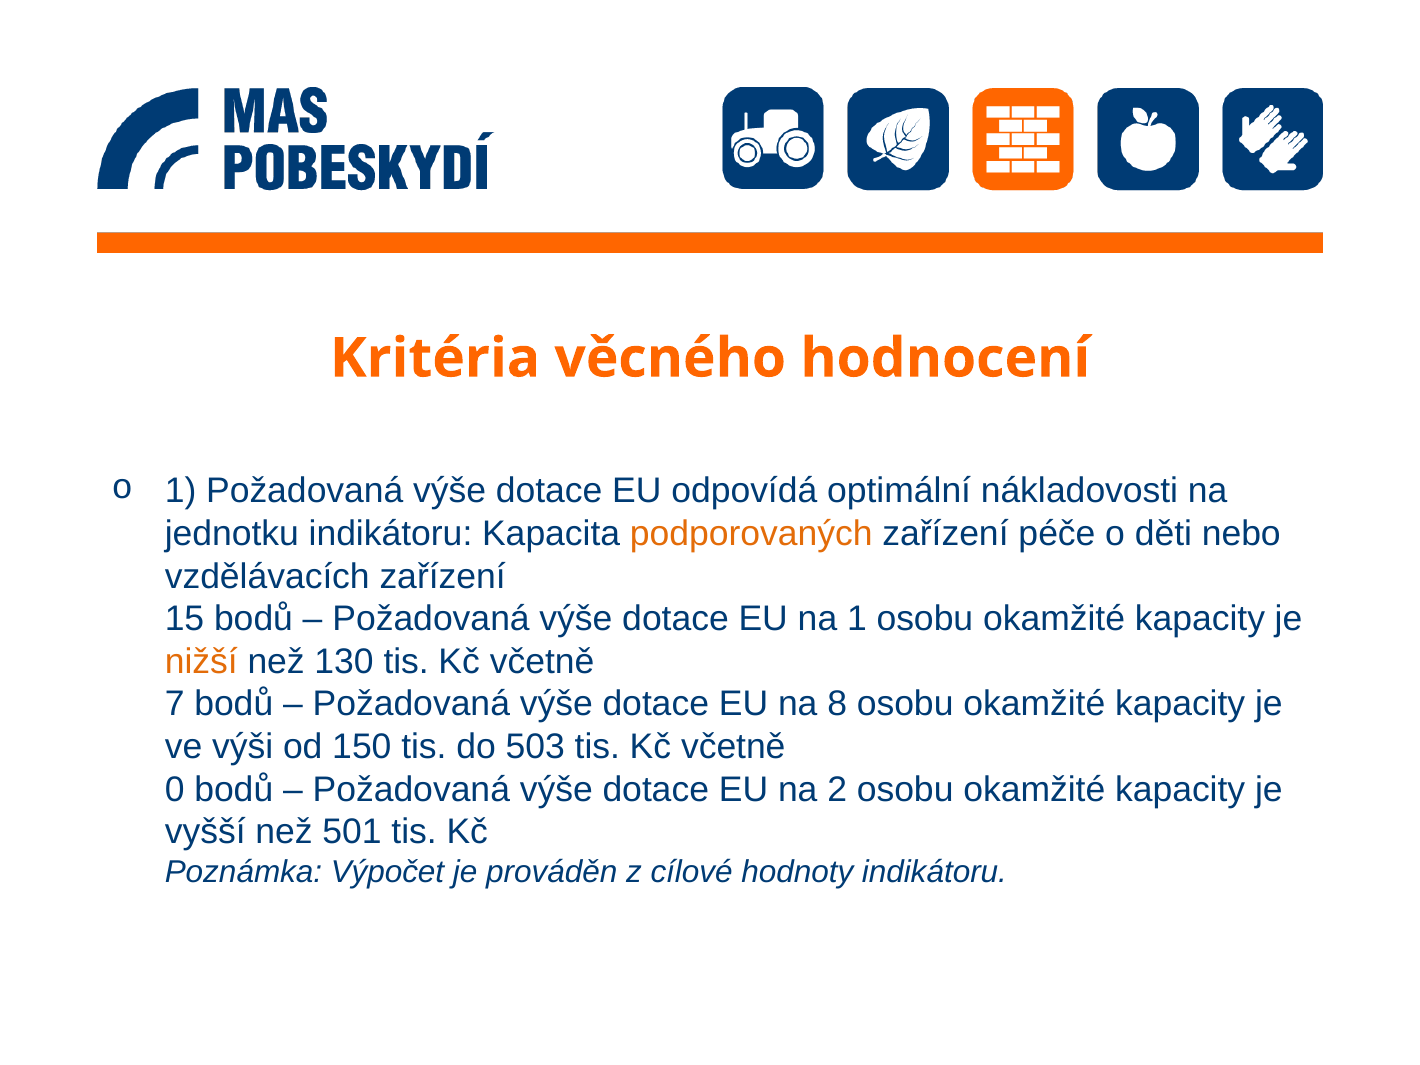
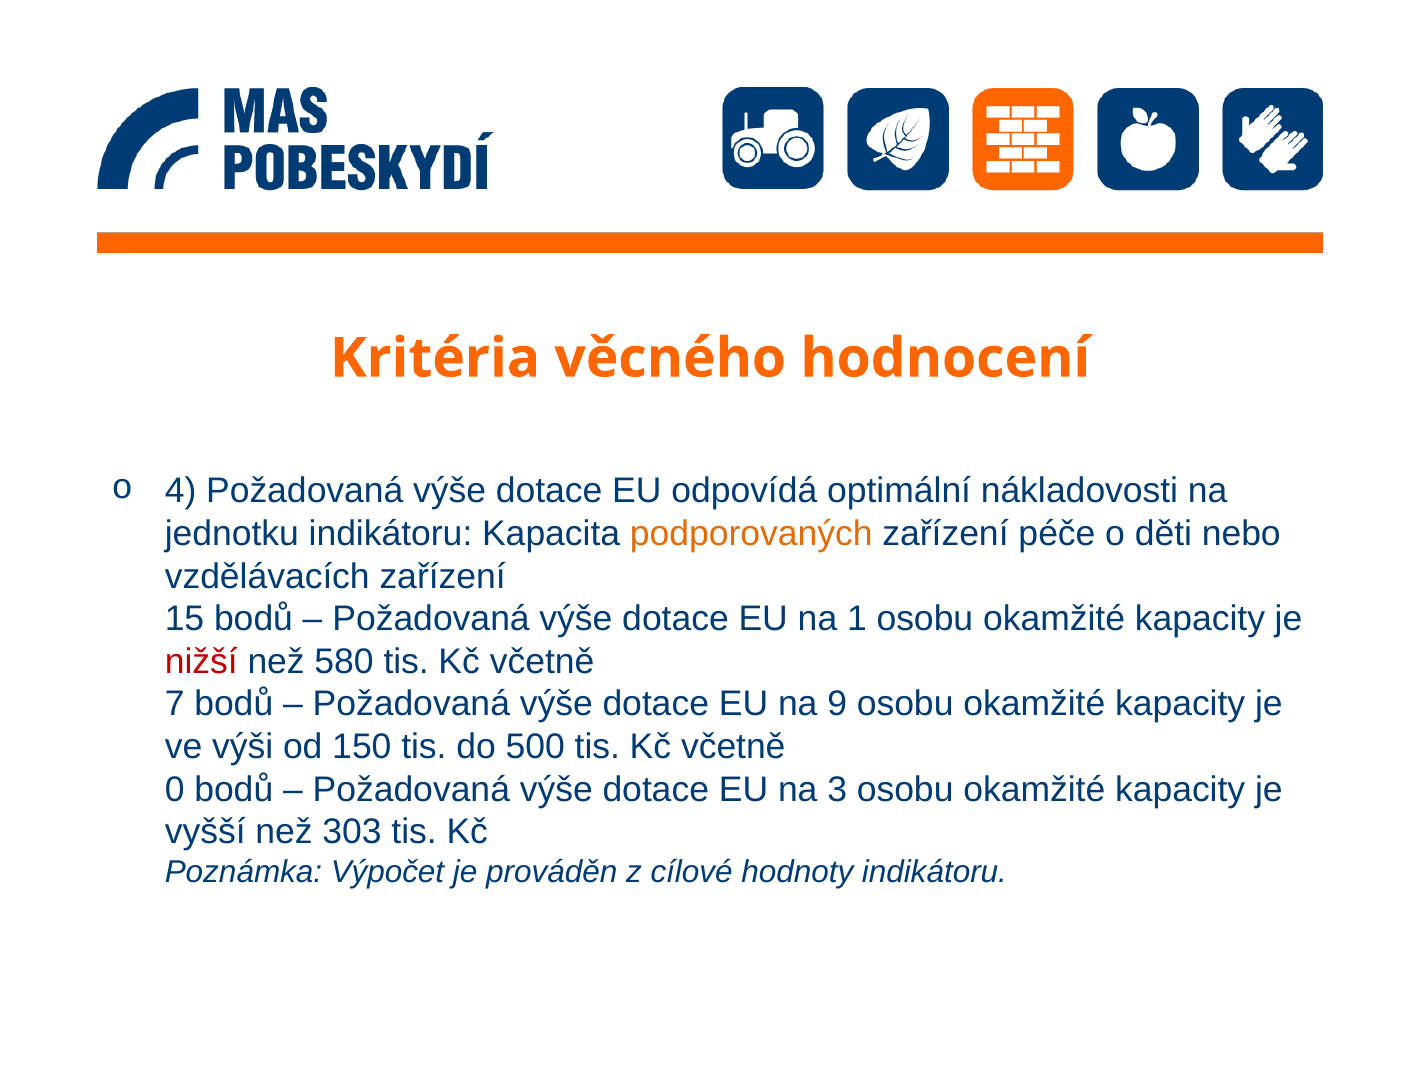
o 1: 1 -> 4
nižší colour: orange -> red
130: 130 -> 580
8: 8 -> 9
503: 503 -> 500
2: 2 -> 3
501: 501 -> 303
